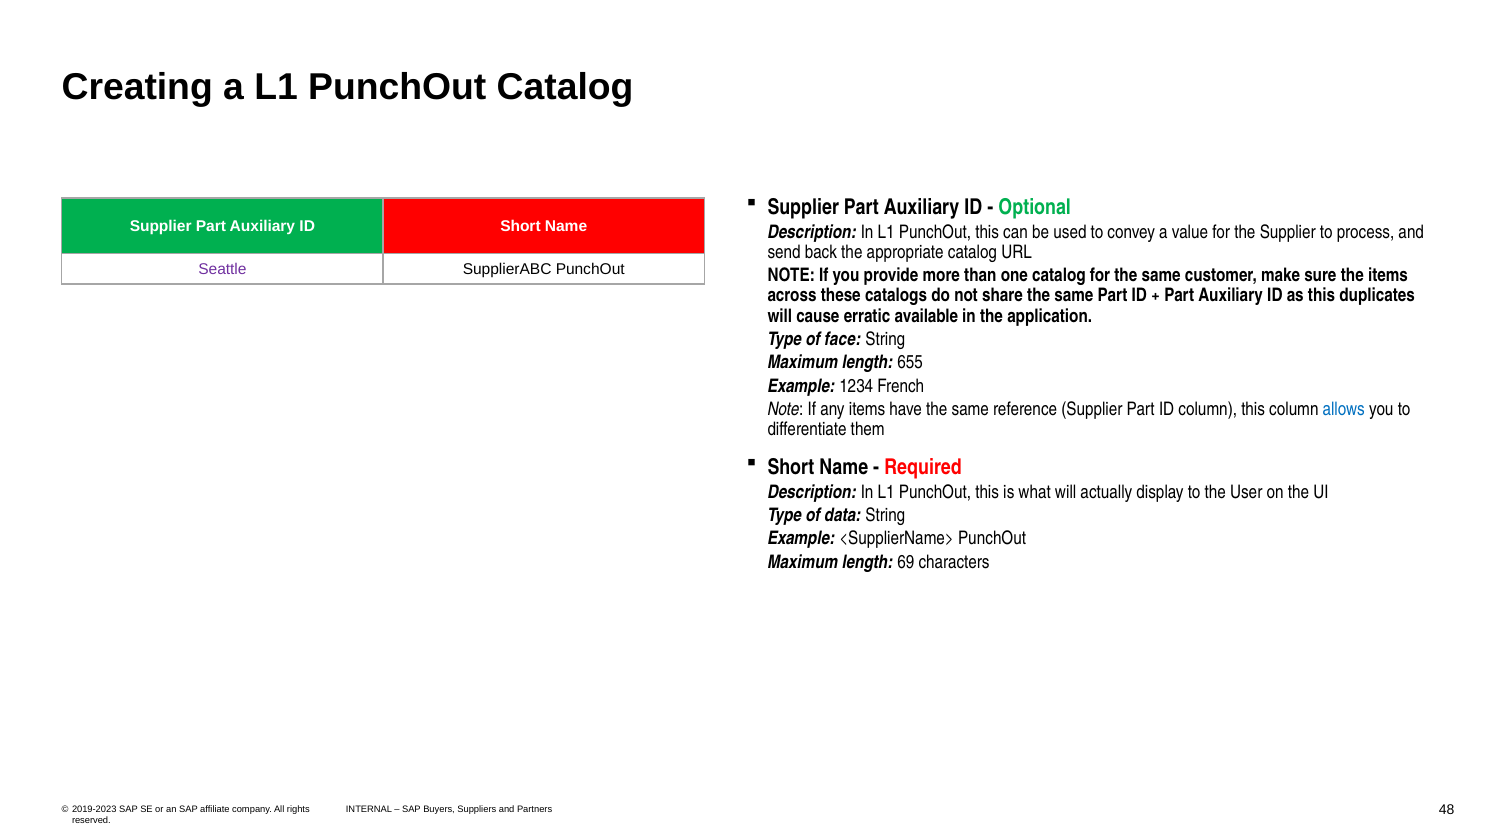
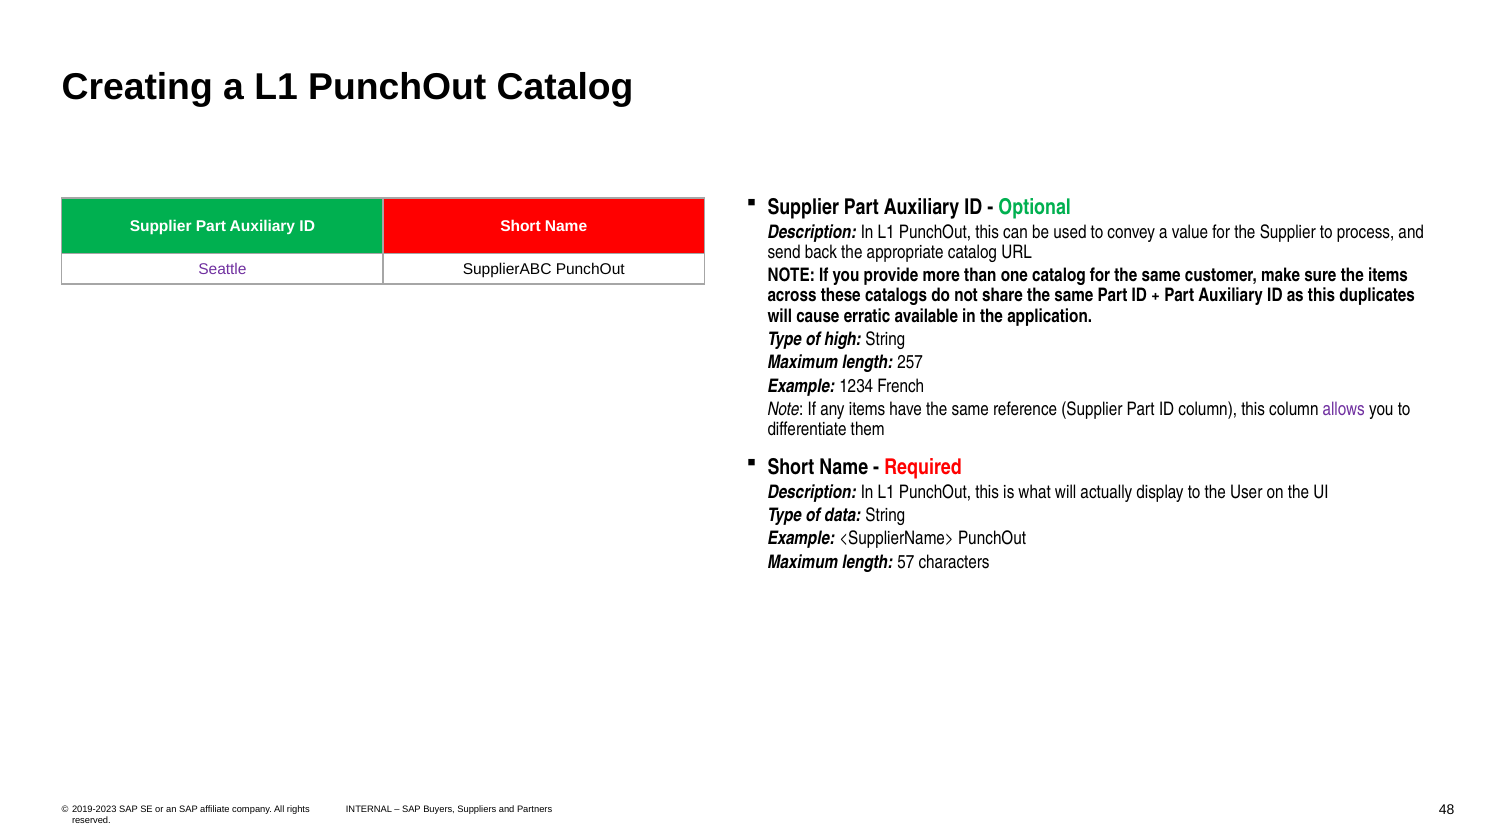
face: face -> high
655: 655 -> 257
allows colour: blue -> purple
69: 69 -> 57
